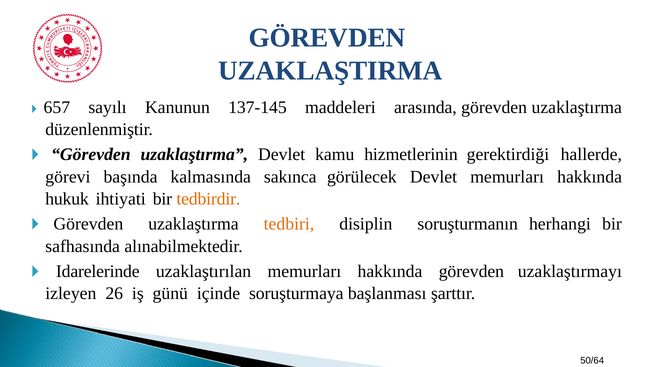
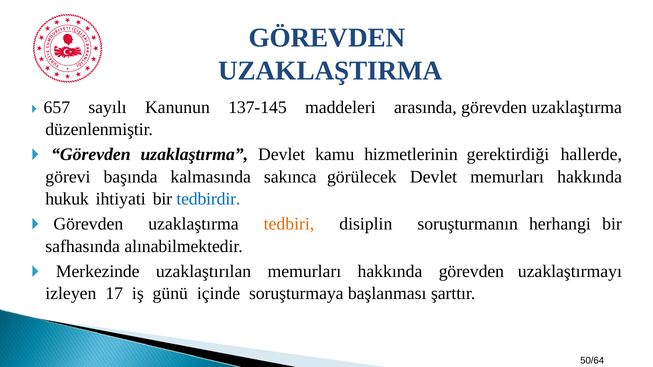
tedbirdir colour: orange -> blue
Idarelerinde: Idarelerinde -> Merkezinde
26: 26 -> 17
